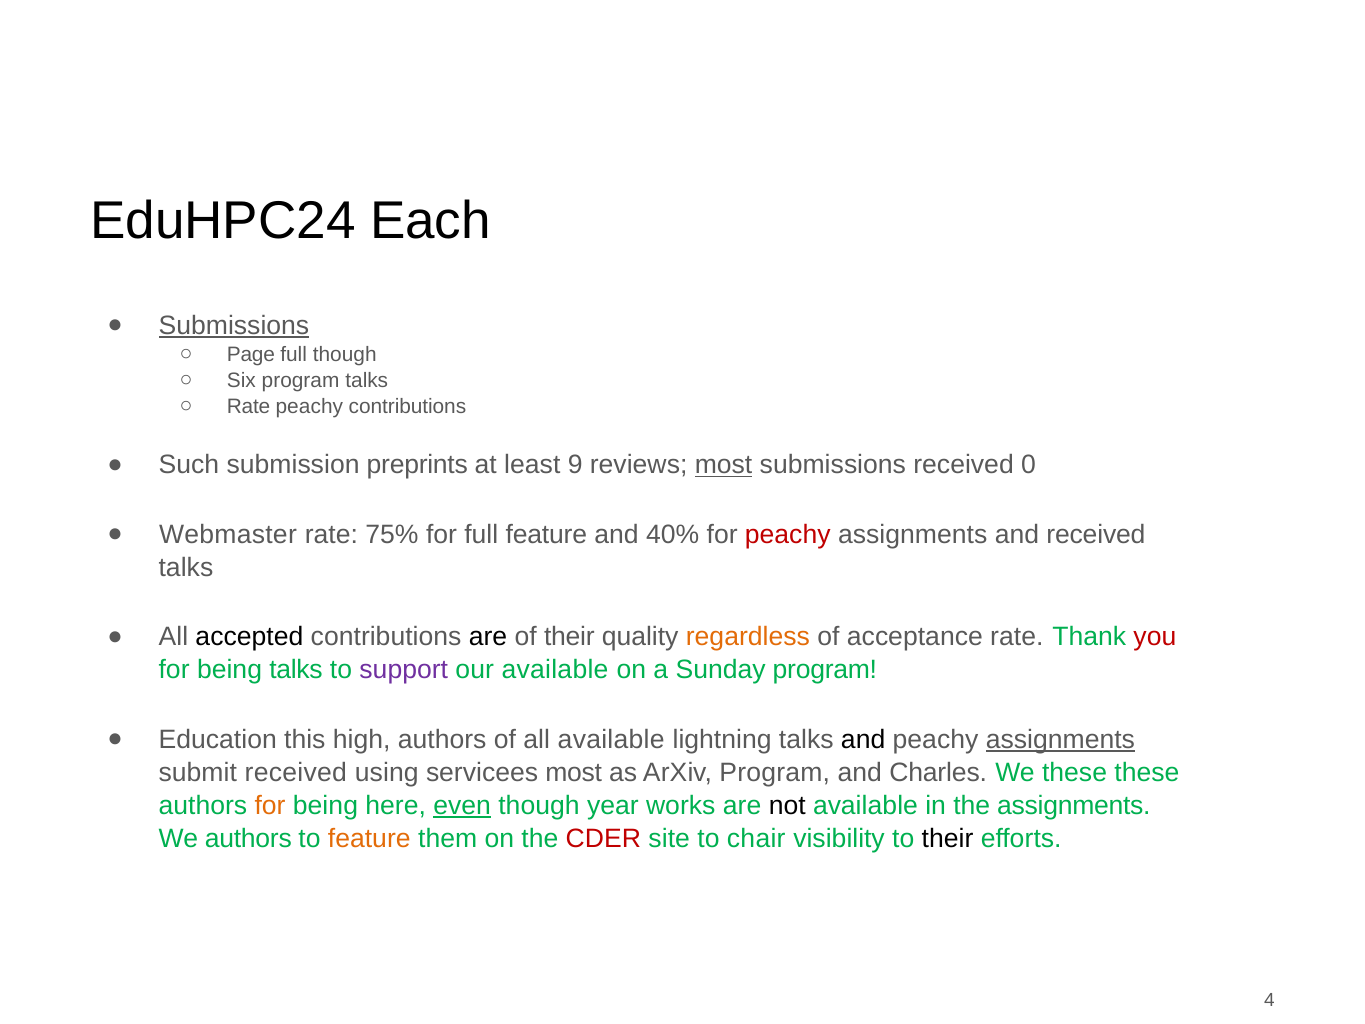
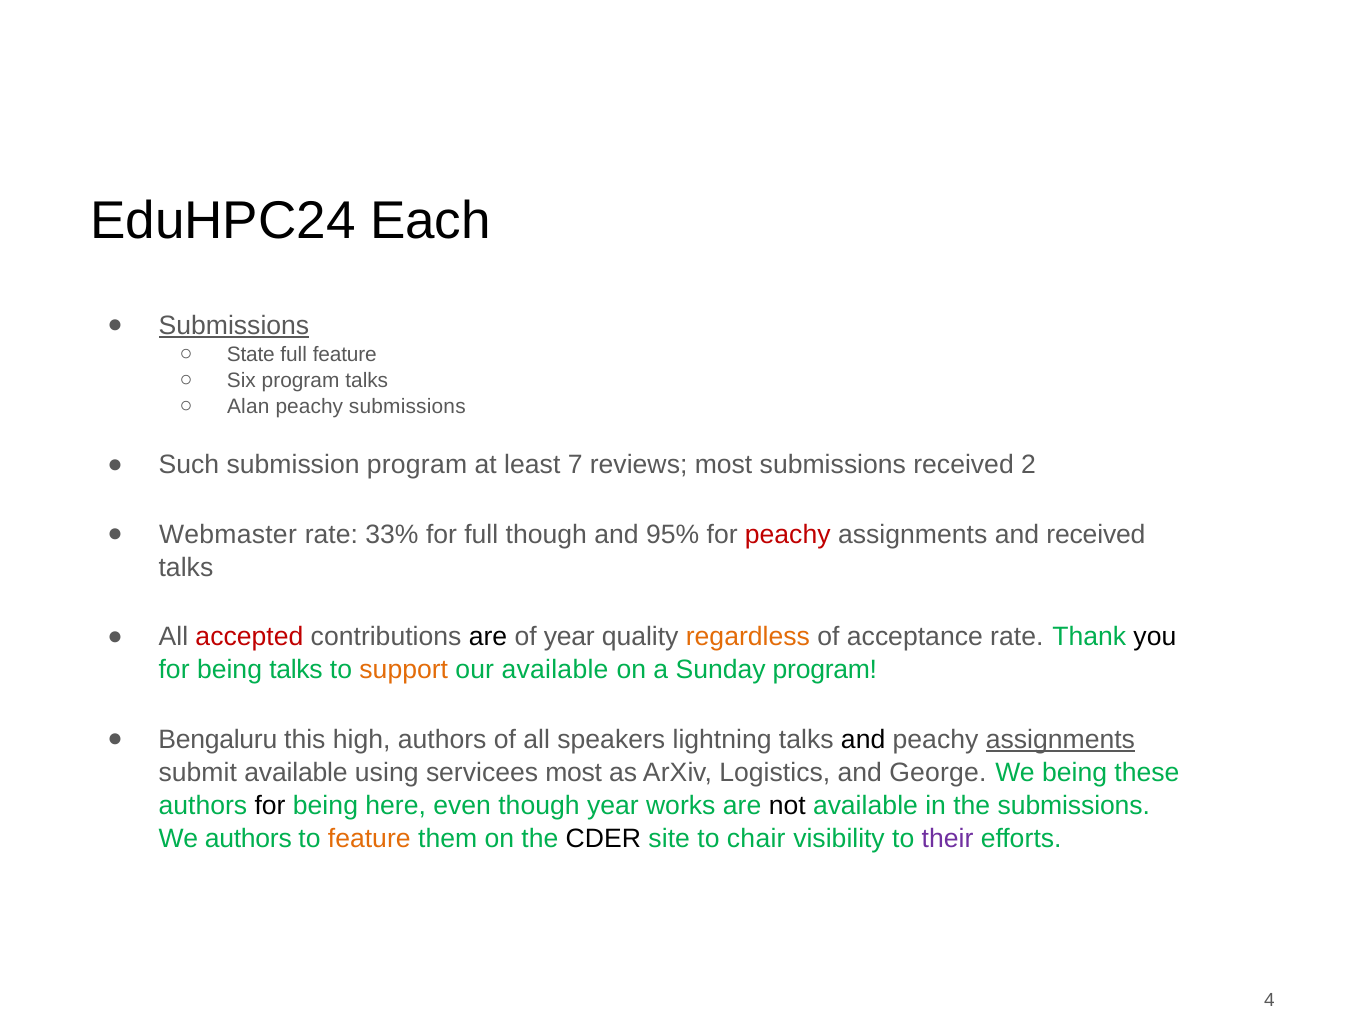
Page: Page -> State
full though: though -> feature
Rate at (248, 406): Rate -> Alan
peachy contributions: contributions -> submissions
submission preprints: preprints -> program
9: 9 -> 7
most at (724, 465) underline: present -> none
0: 0 -> 2
75%: 75% -> 33%
full feature: feature -> though
40%: 40% -> 95%
accepted colour: black -> red
of their: their -> year
you colour: red -> black
support colour: purple -> orange
Education: Education -> Bengaluru
all available: available -> speakers
submit received: received -> available
ArXiv Program: Program -> Logistics
Charles: Charles -> George
We these: these -> being
for at (270, 805) colour: orange -> black
even underline: present -> none
the assignments: assignments -> submissions
CDER colour: red -> black
their at (948, 838) colour: black -> purple
